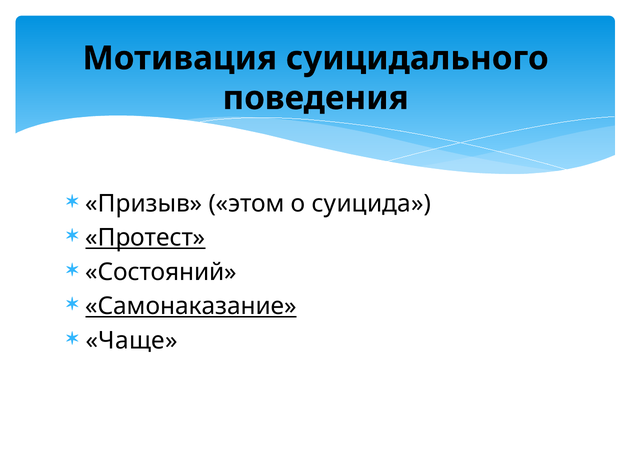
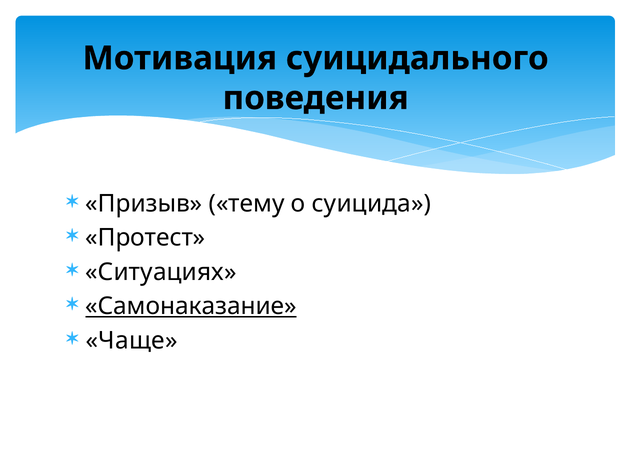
этом: этом -> тему
Протест underline: present -> none
Состояний: Состояний -> Ситуациях
